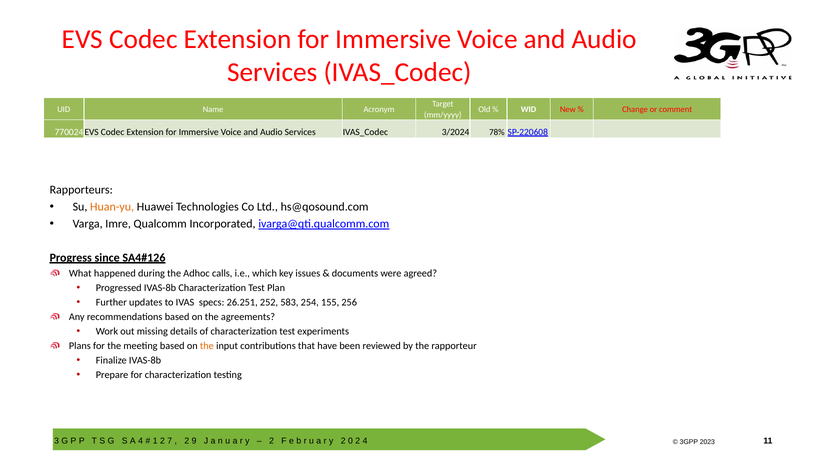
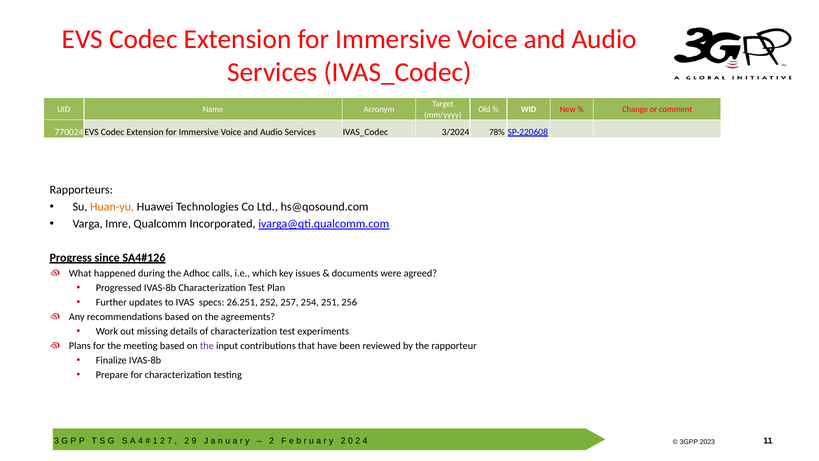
583: 583 -> 257
155: 155 -> 251
the at (207, 346) colour: orange -> purple
